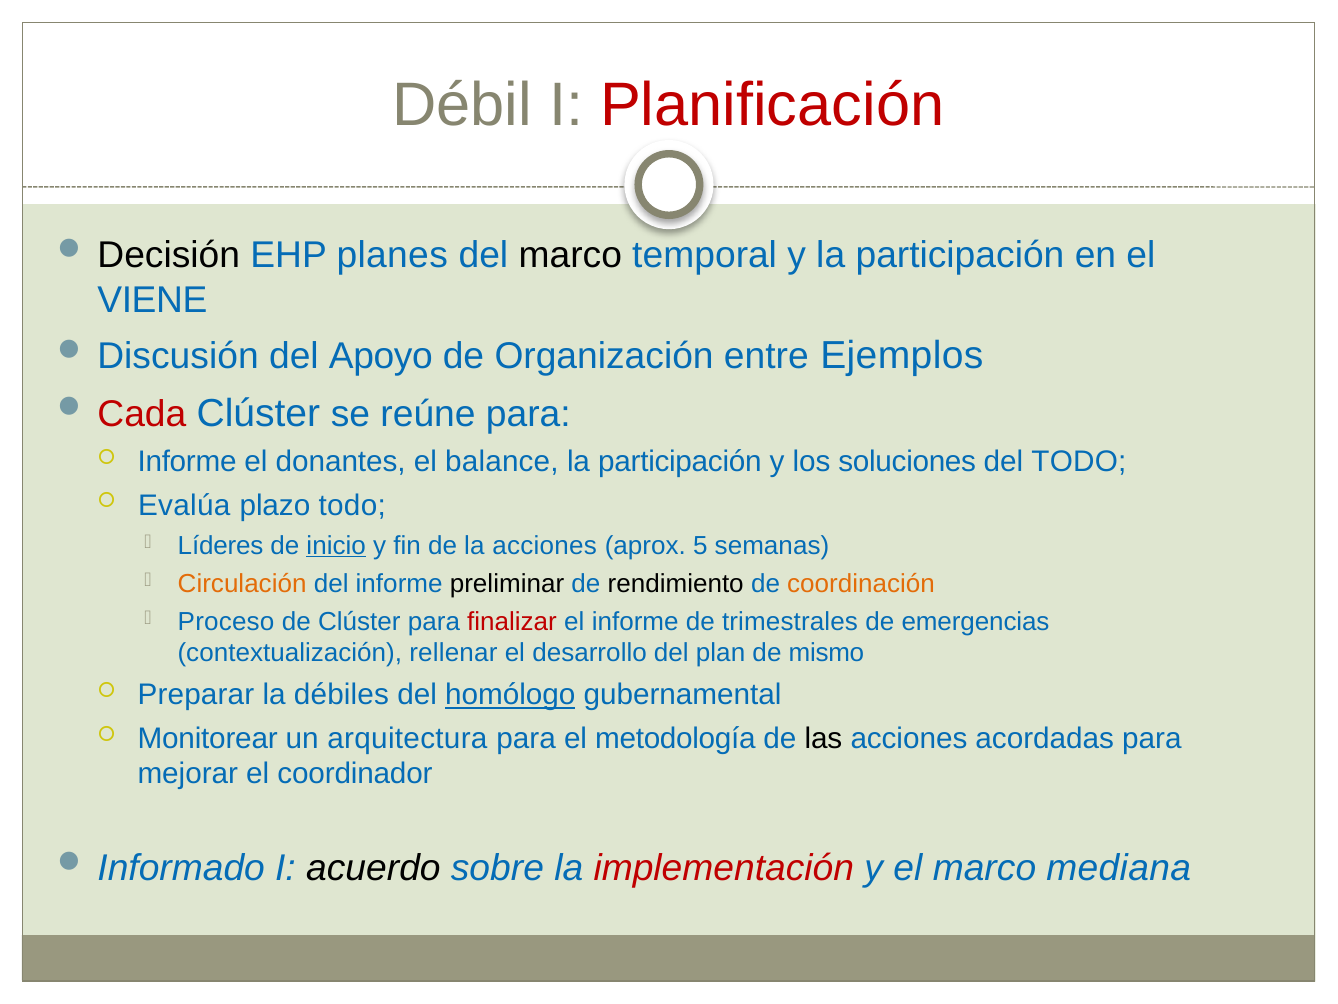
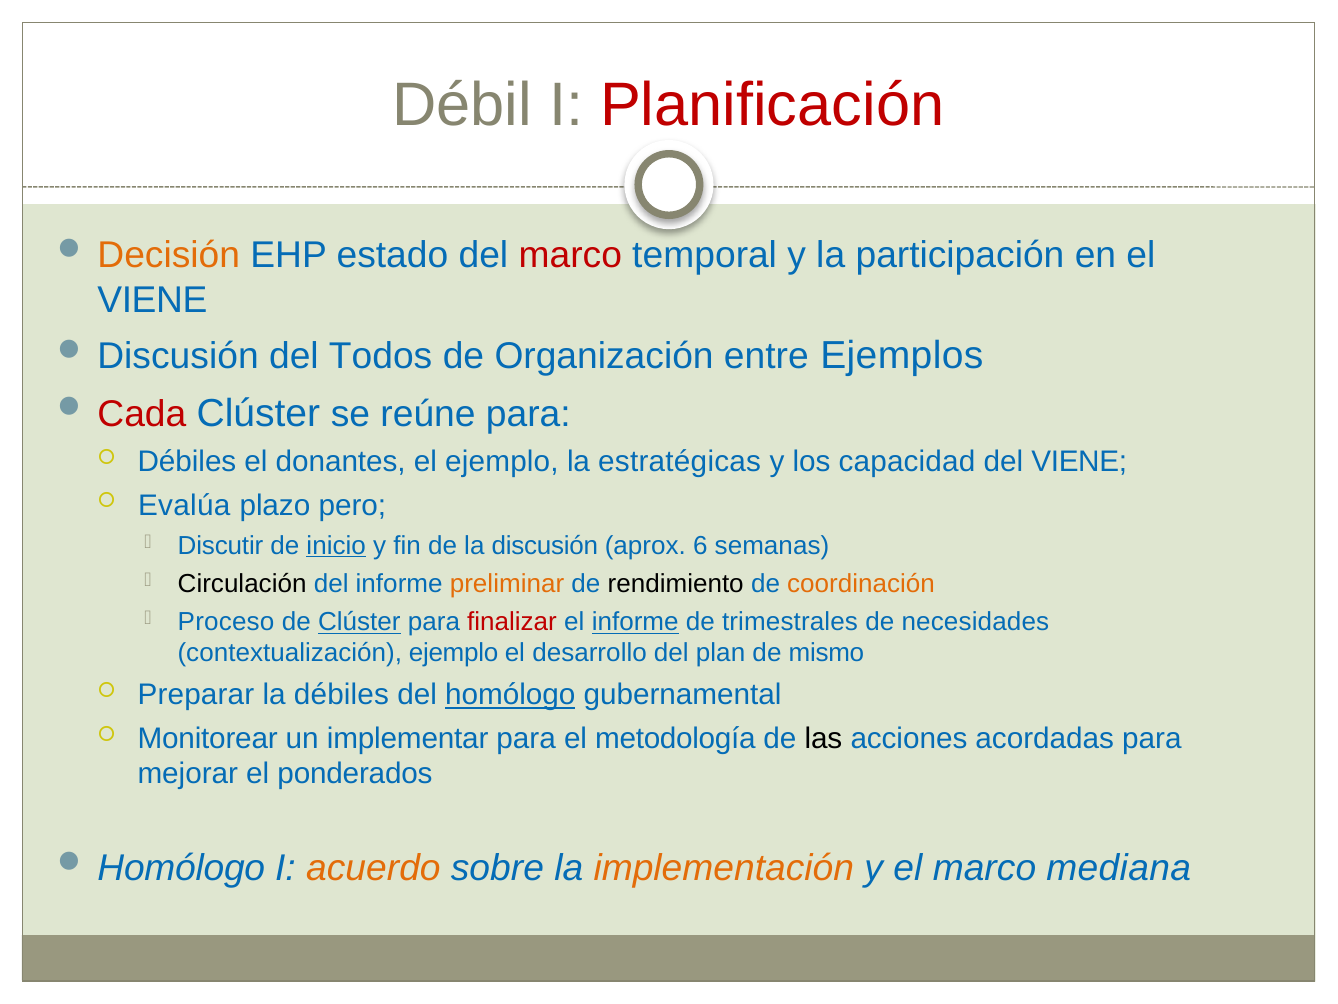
Decisión colour: black -> orange
planes: planes -> estado
marco at (570, 255) colour: black -> red
Apoyo: Apoyo -> Todos
Informe at (187, 461): Informe -> Débiles
el balance: balance -> ejemplo
participación at (680, 461): participación -> estratégicas
soluciones: soluciones -> capacidad
del TODO: TODO -> VIENE
plazo todo: todo -> pero
Líderes: Líderes -> Discutir
la acciones: acciones -> discusión
5: 5 -> 6
Circulación colour: orange -> black
preliminar colour: black -> orange
Clúster at (359, 622) underline: none -> present
informe at (635, 622) underline: none -> present
emergencias: emergencias -> necesidades
contextualización rellenar: rellenar -> ejemplo
arquitectura: arquitectura -> implementar
coordinador: coordinador -> ponderados
Informado at (181, 867): Informado -> Homólogo
acuerdo colour: black -> orange
implementación colour: red -> orange
